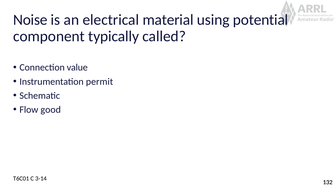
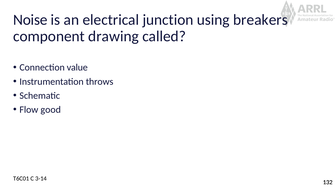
material: material -> junction
potential: potential -> breakers
typically: typically -> drawing
permit: permit -> throws
